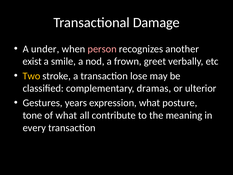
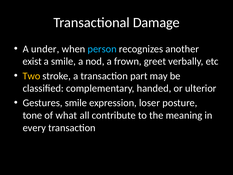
person colour: pink -> light blue
lose: lose -> part
dramas: dramas -> handed
Gestures years: years -> smile
expression what: what -> loser
